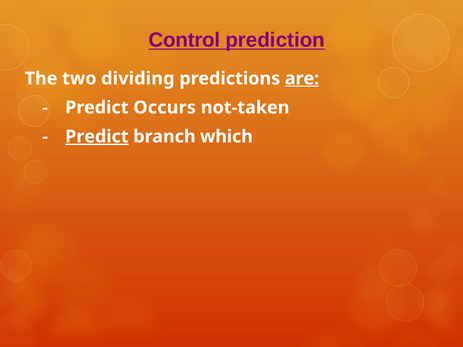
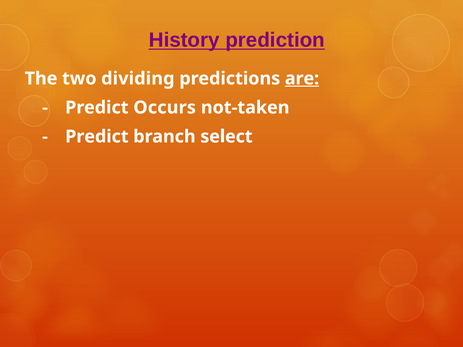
Control: Control -> History
Predict at (97, 137) underline: present -> none
which: which -> select
